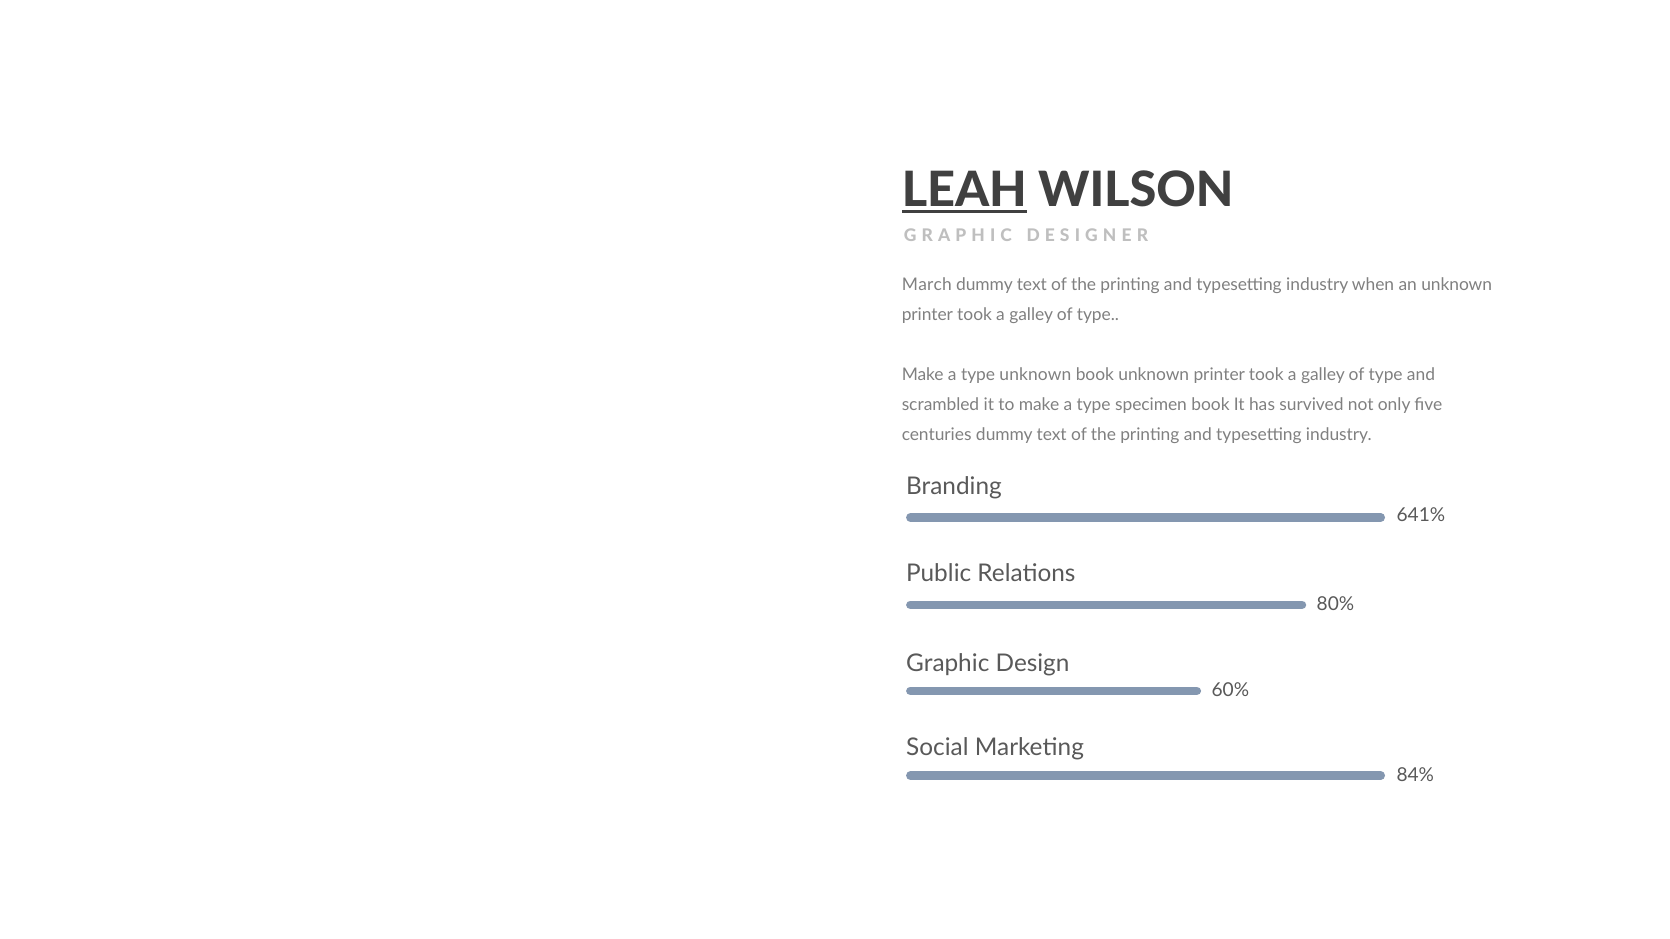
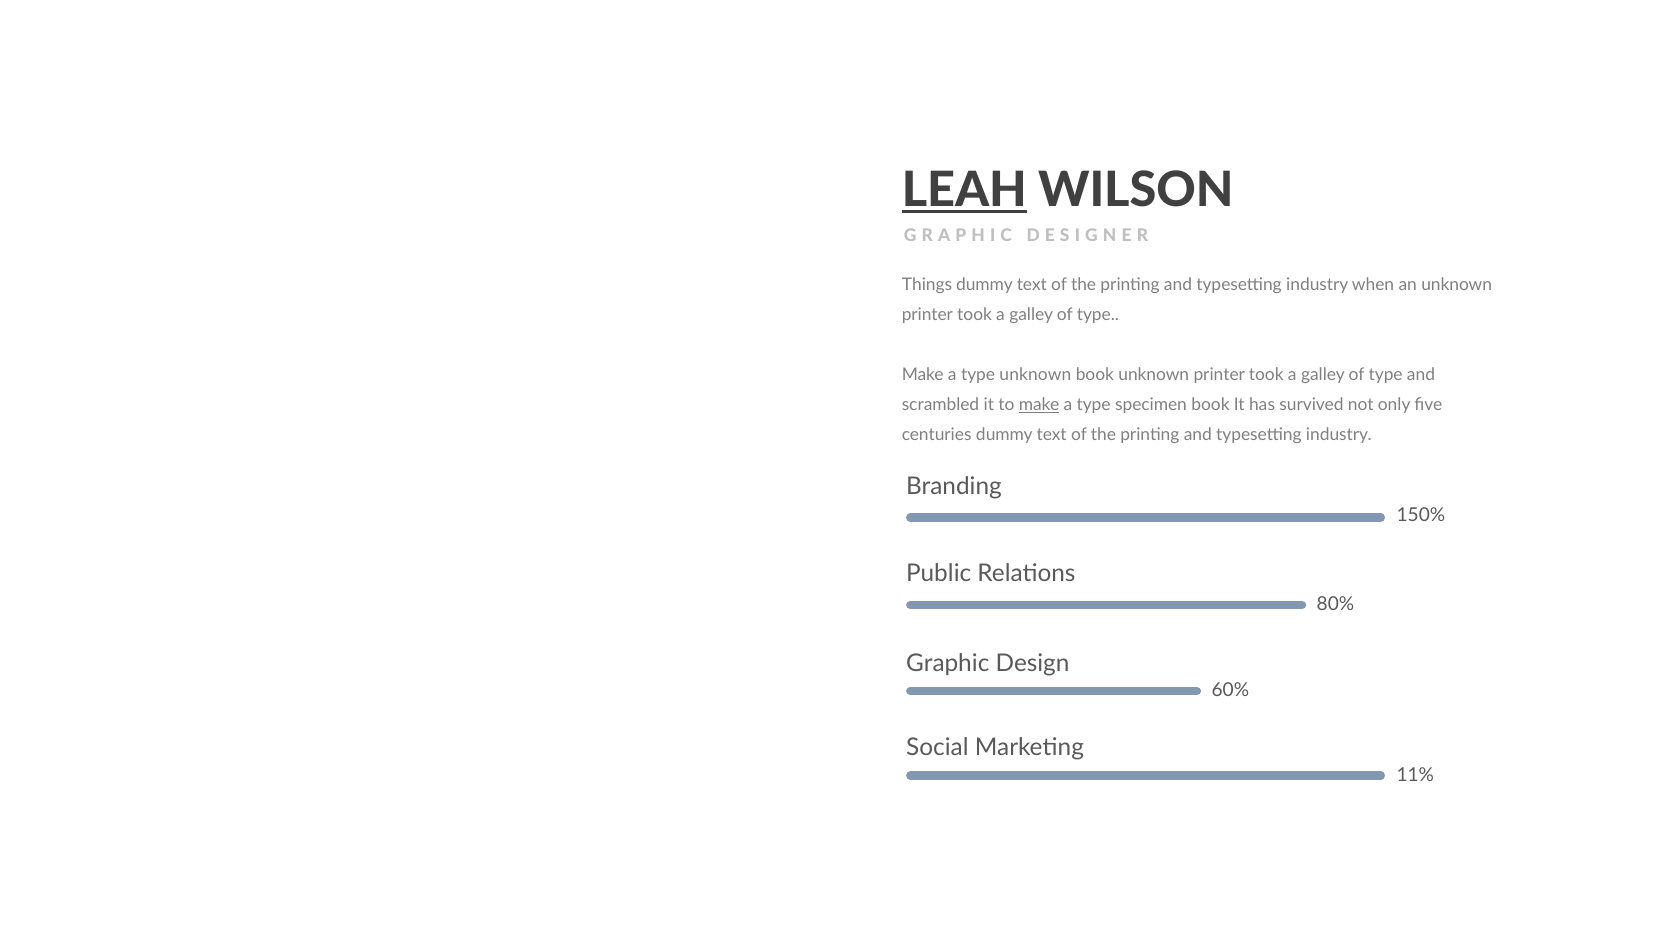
March: March -> Things
make at (1039, 405) underline: none -> present
641%: 641% -> 150%
84%: 84% -> 11%
